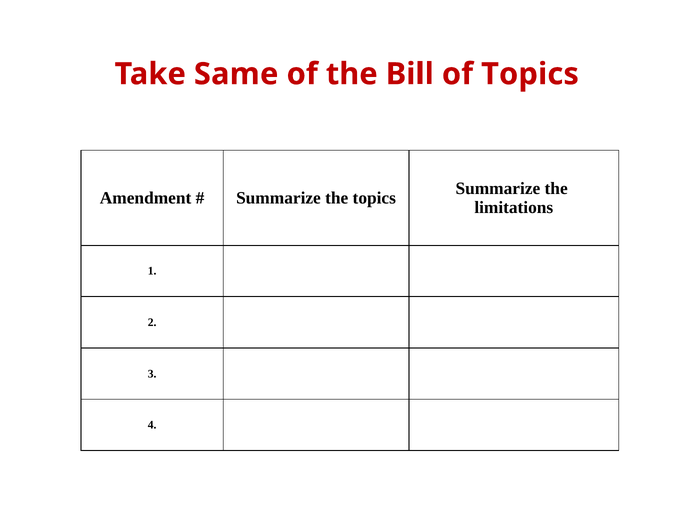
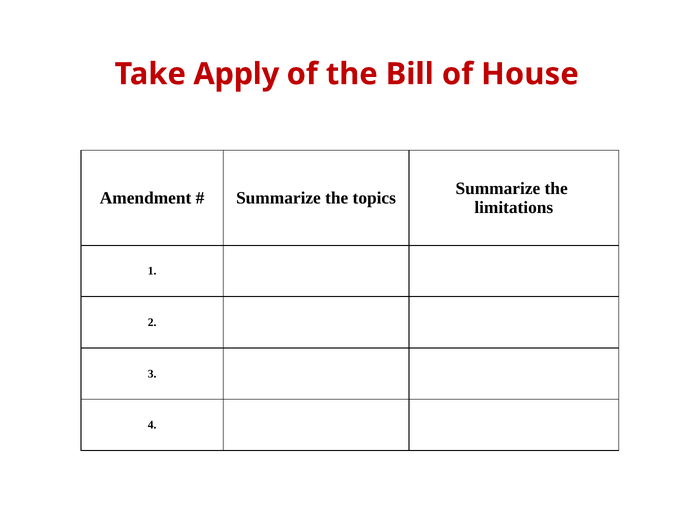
Same: Same -> Apply
of Topics: Topics -> House
